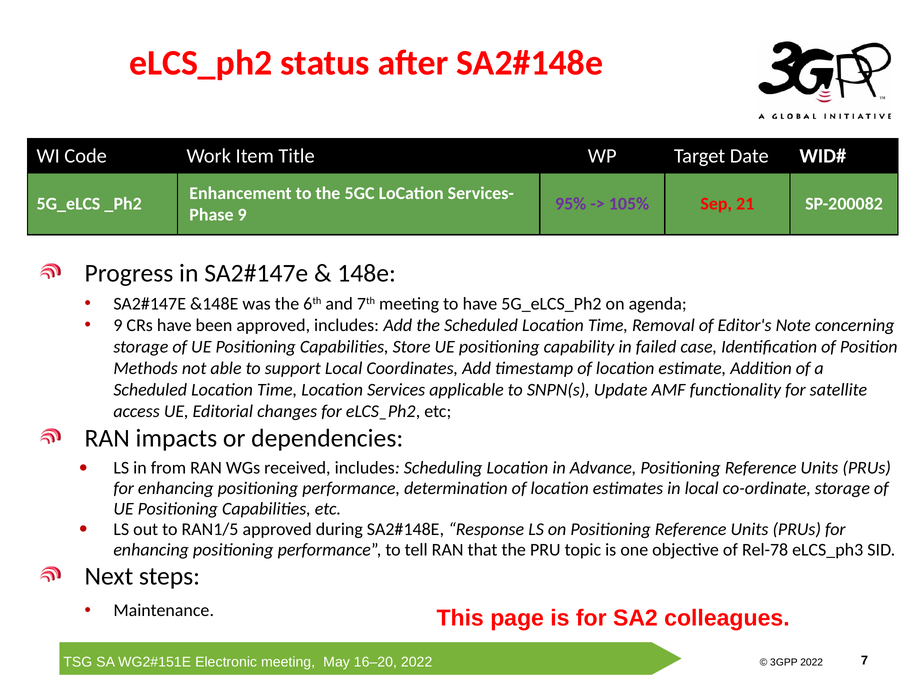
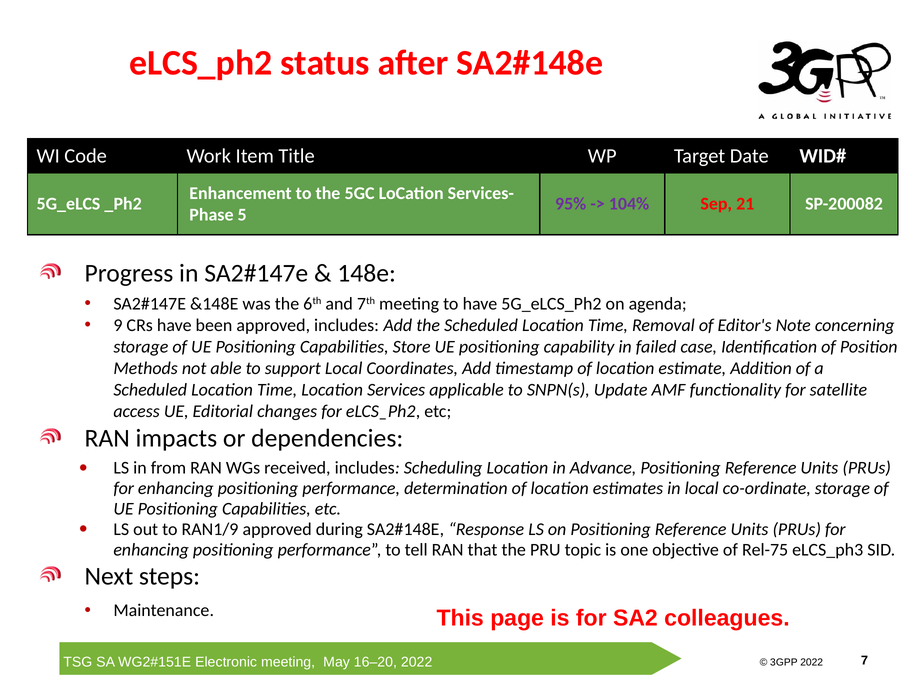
105%: 105% -> 104%
9 at (242, 215): 9 -> 5
RAN1/5: RAN1/5 -> RAN1/9
Rel-78: Rel-78 -> Rel-75
